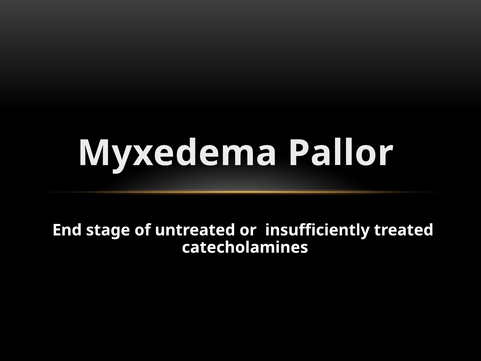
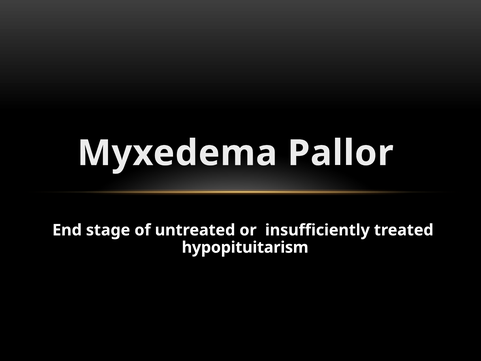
catecholamines: catecholamines -> hypopituitarism
